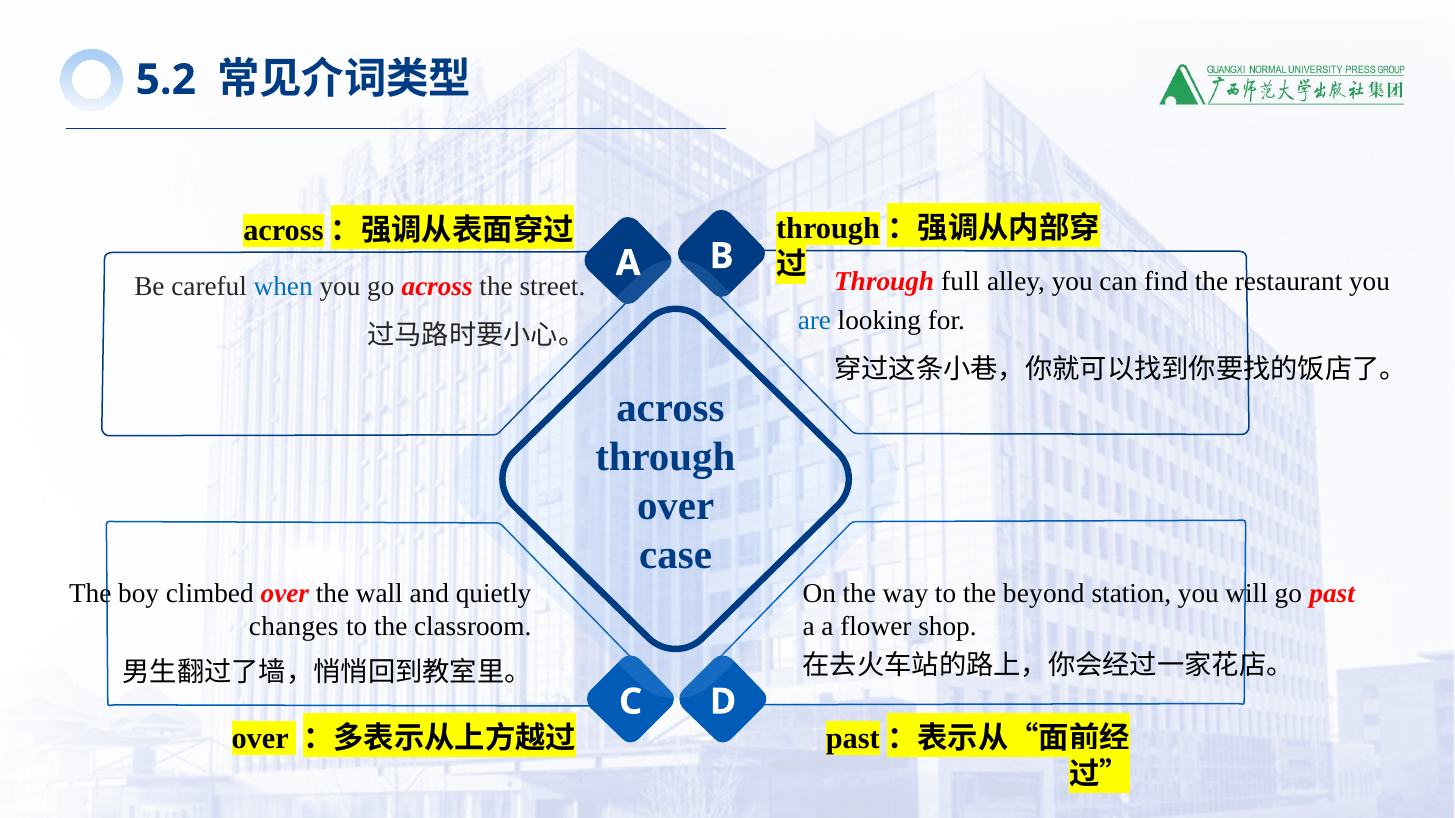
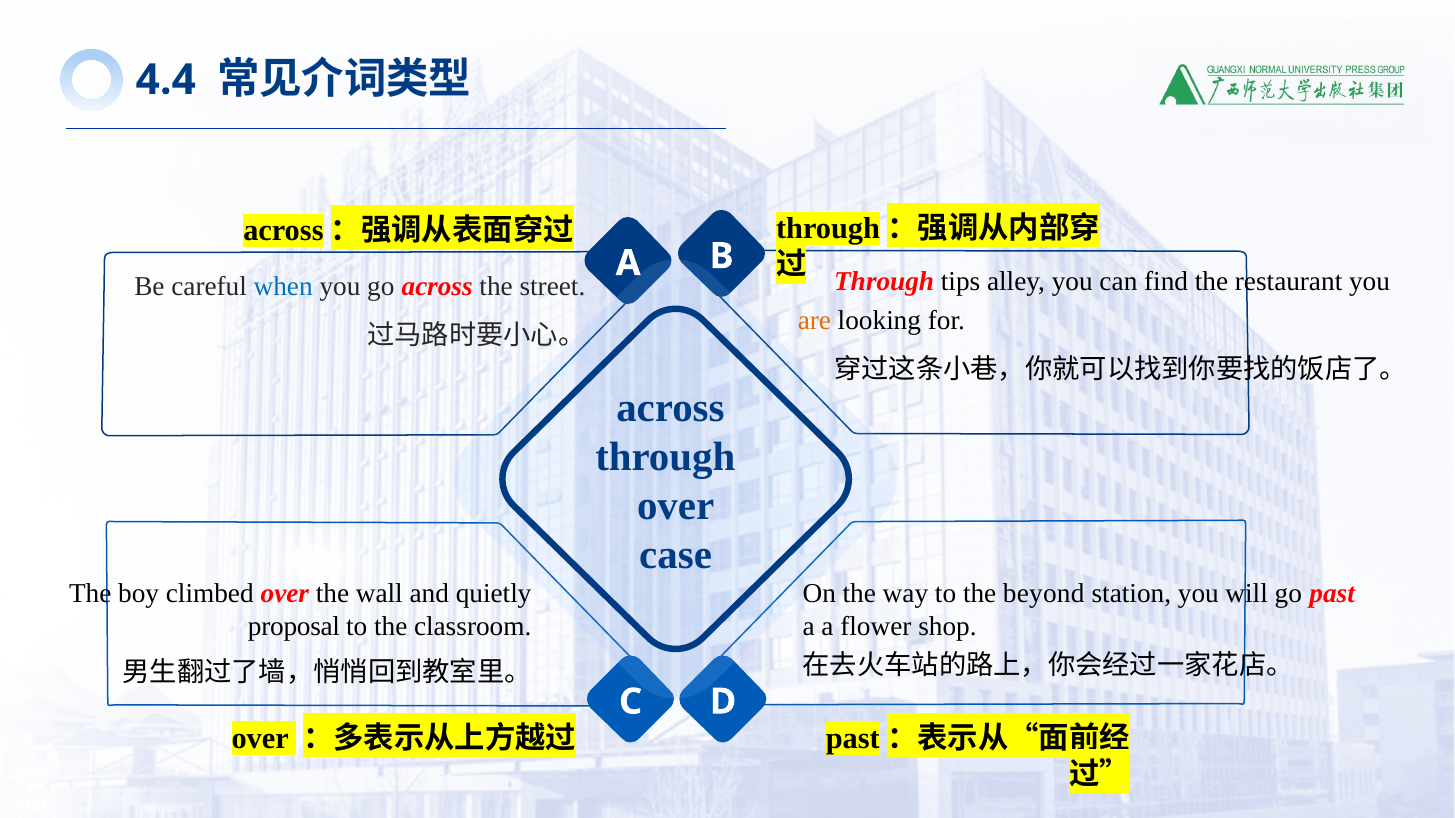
5.2: 5.2 -> 4.4
full: full -> tips
are colour: blue -> orange
changes: changes -> proposal
